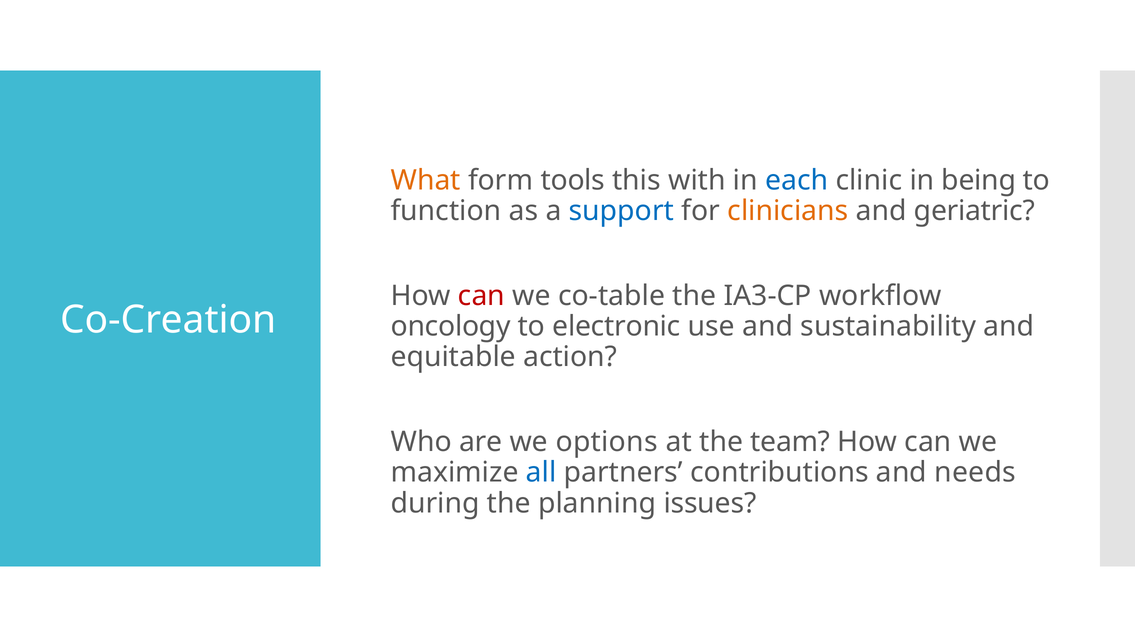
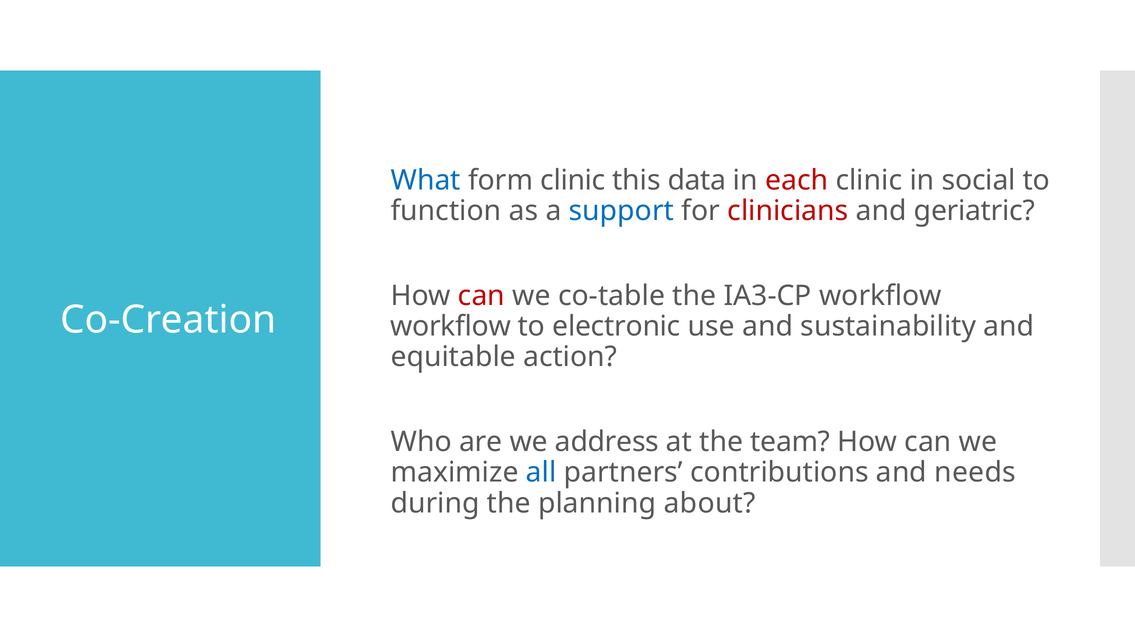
What colour: orange -> blue
form tools: tools -> clinic
with: with -> data
each colour: blue -> red
being: being -> social
clinicians colour: orange -> red
oncology at (451, 327): oncology -> workflow
options: options -> address
issues: issues -> about
